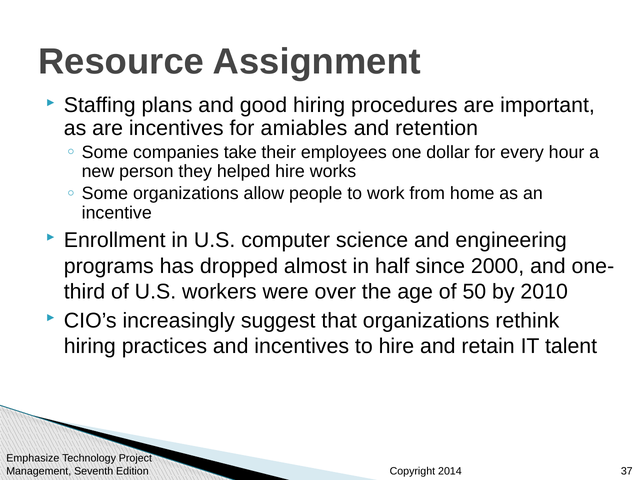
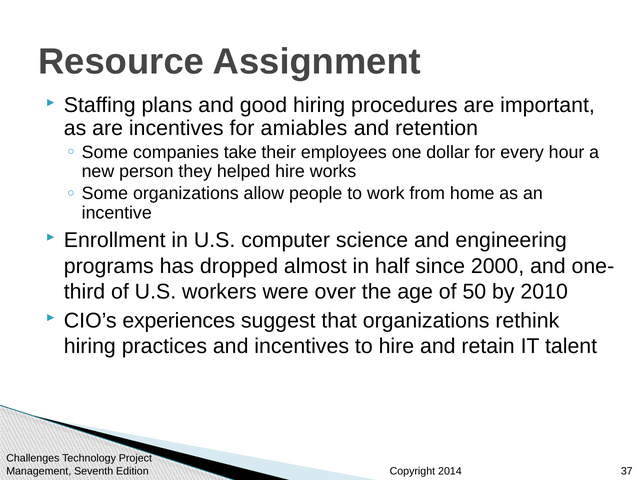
increasingly: increasingly -> experiences
Emphasize: Emphasize -> Challenges
